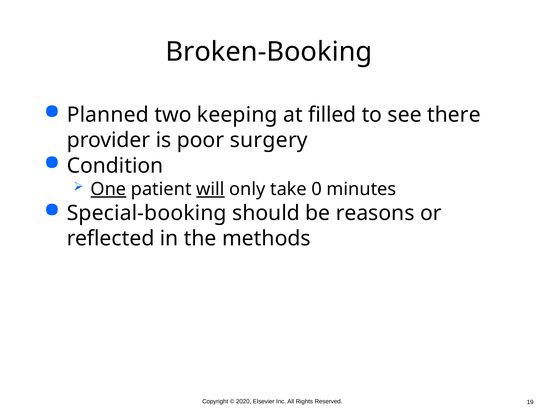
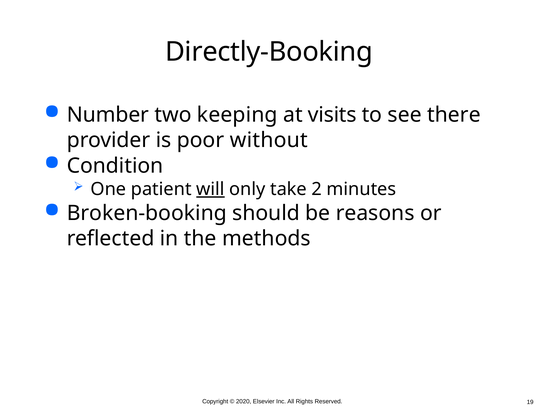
Broken-Booking: Broken-Booking -> Directly-Booking
Planned: Planned -> Number
filled: filled -> visits
surgery: surgery -> without
One underline: present -> none
0: 0 -> 2
Special-booking: Special-booking -> Broken-booking
